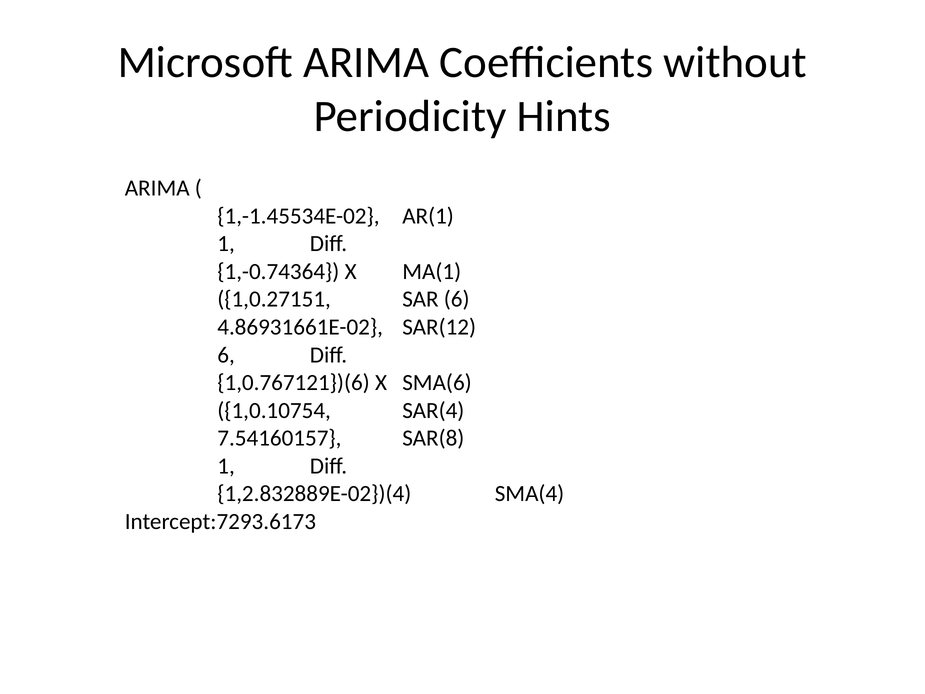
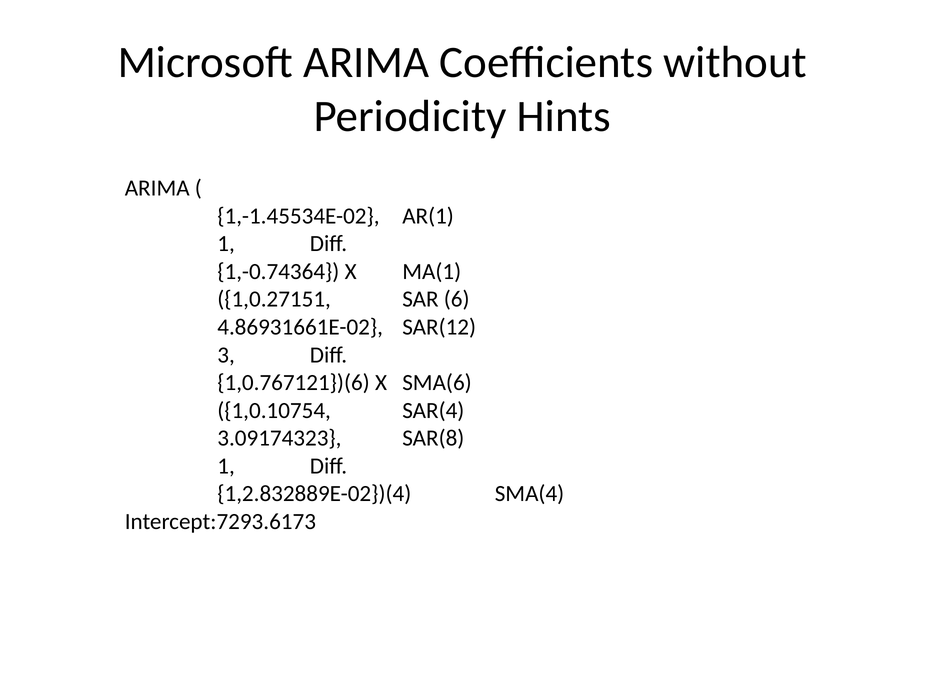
6 at (226, 355): 6 -> 3
7.54160157: 7.54160157 -> 3.09174323
